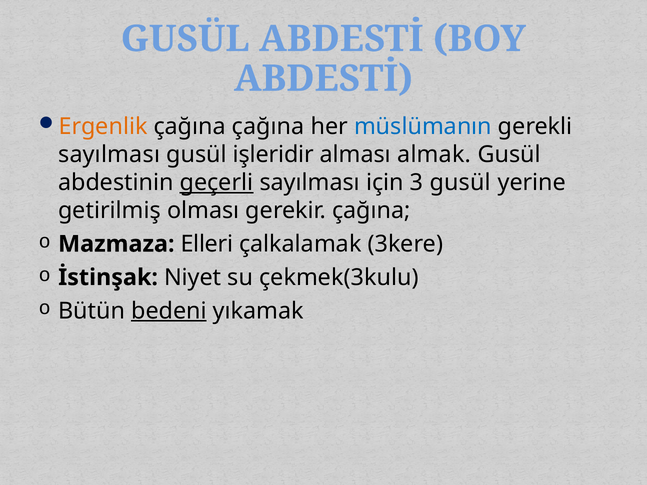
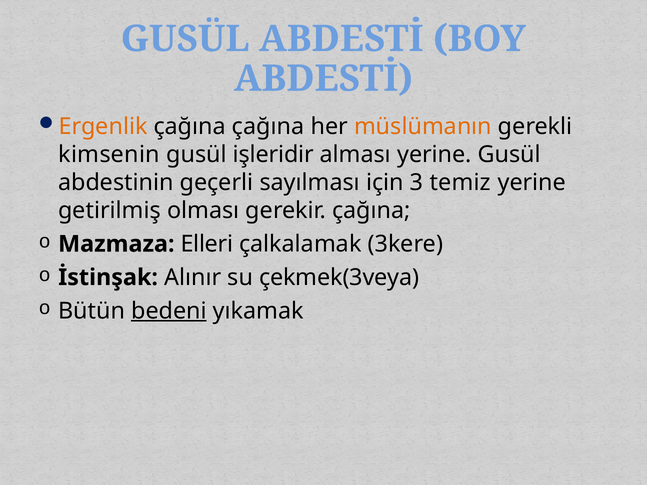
müslümanın colour: blue -> orange
sayılması at (109, 155): sayılması -> kimsenin
alması almak: almak -> yerine
geçerli underline: present -> none
3 gusül: gusül -> temiz
Niyet: Niyet -> Alınır
çekmek(3kulu: çekmek(3kulu -> çekmek(3veya
